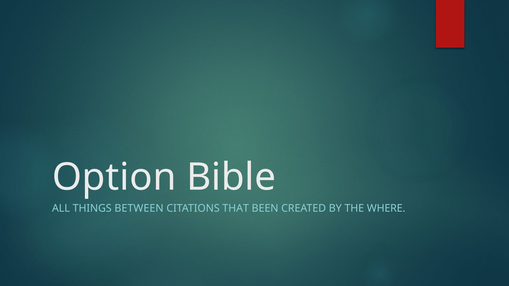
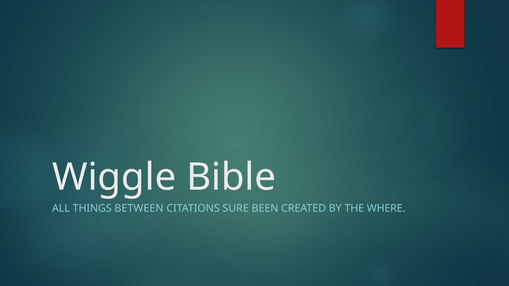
Option: Option -> Wiggle
THAT: THAT -> SURE
